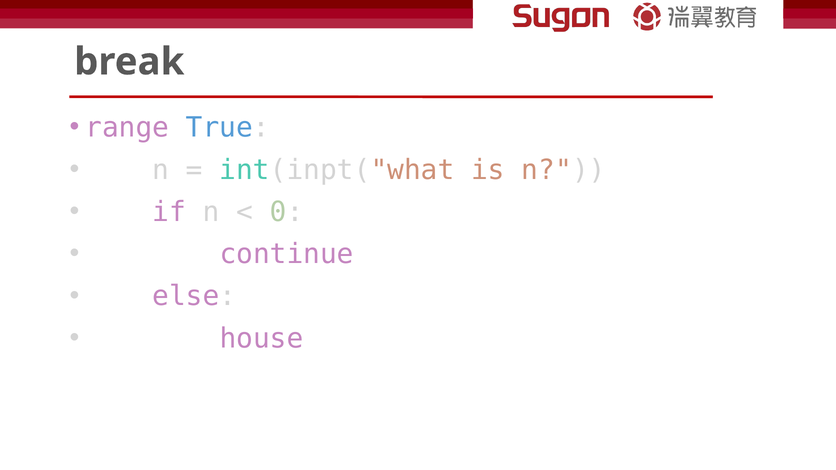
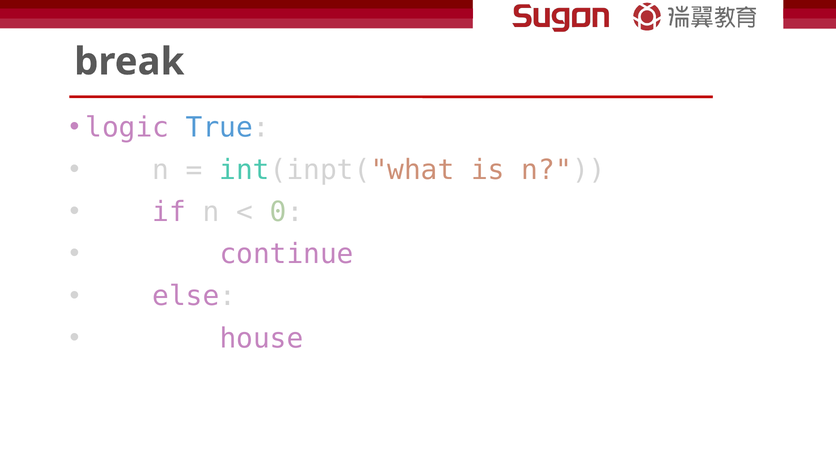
range: range -> logic
